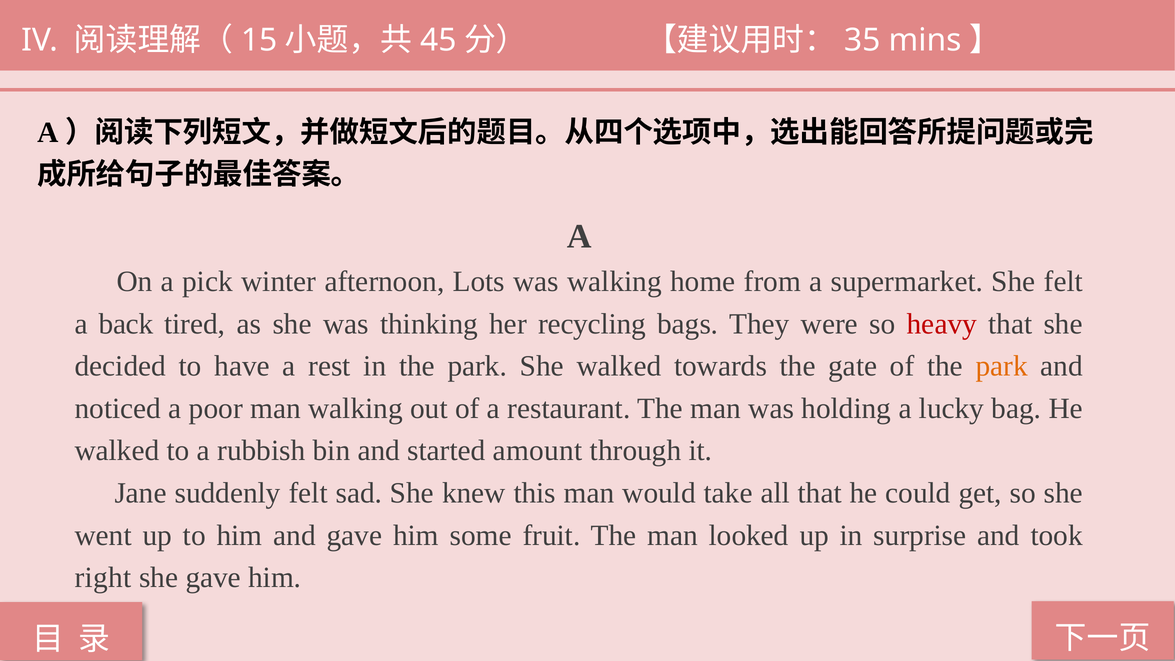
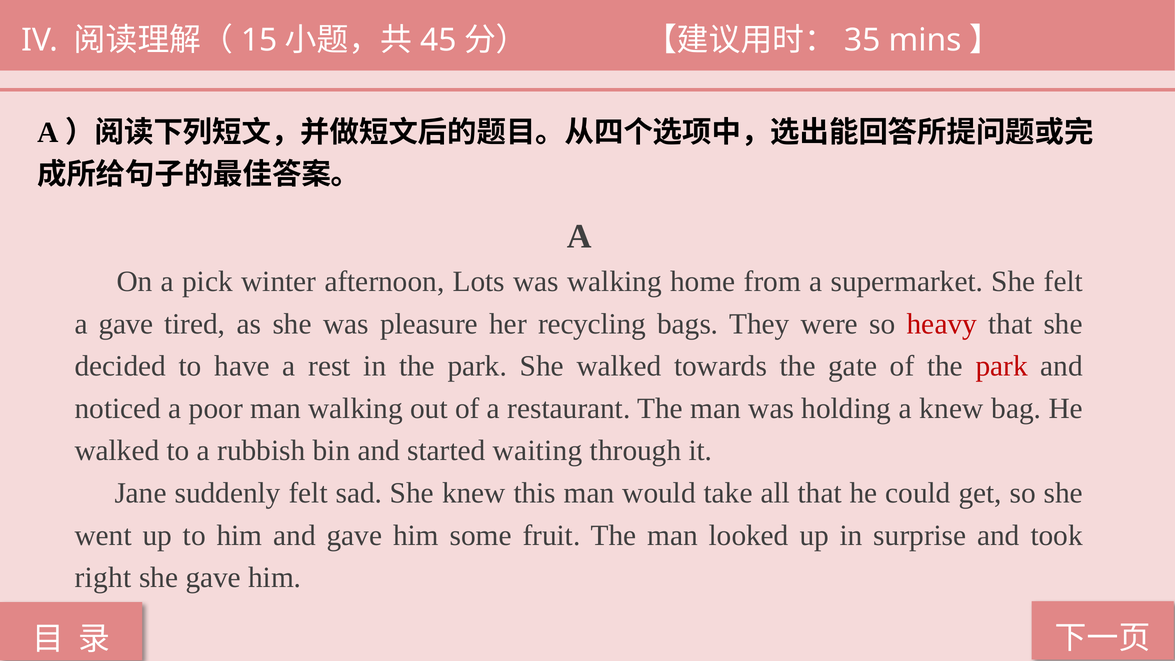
a back: back -> gave
thinking: thinking -> pleasure
park at (1002, 366) colour: orange -> red
a lucky: lucky -> knew
amount: amount -> waiting
